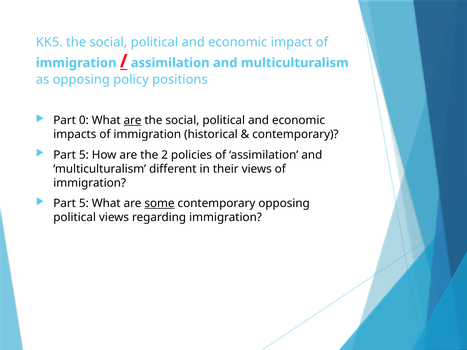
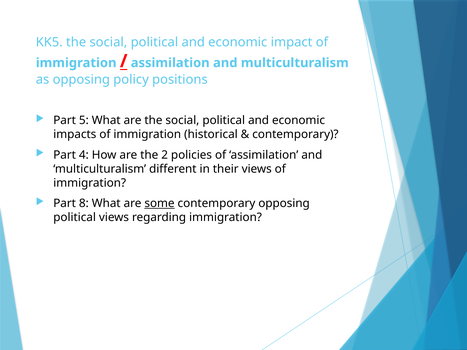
0: 0 -> 5
are at (133, 121) underline: present -> none
5 at (84, 155): 5 -> 4
5 at (84, 204): 5 -> 8
